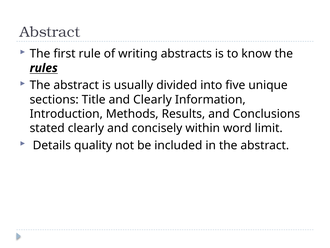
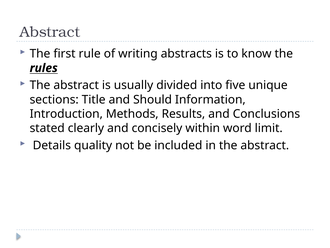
and Clearly: Clearly -> Should
